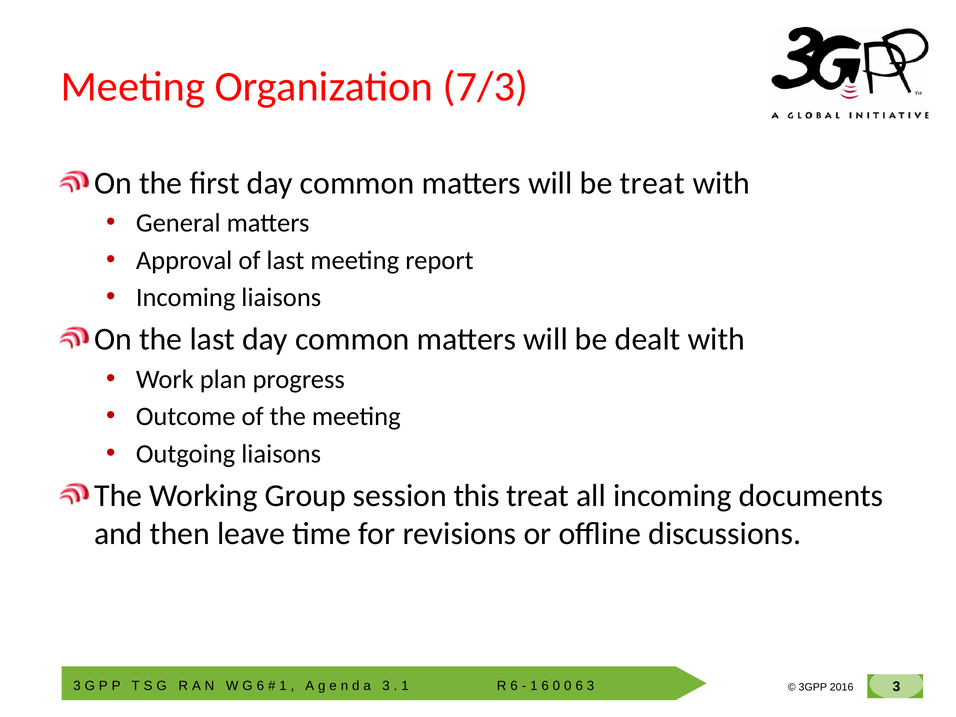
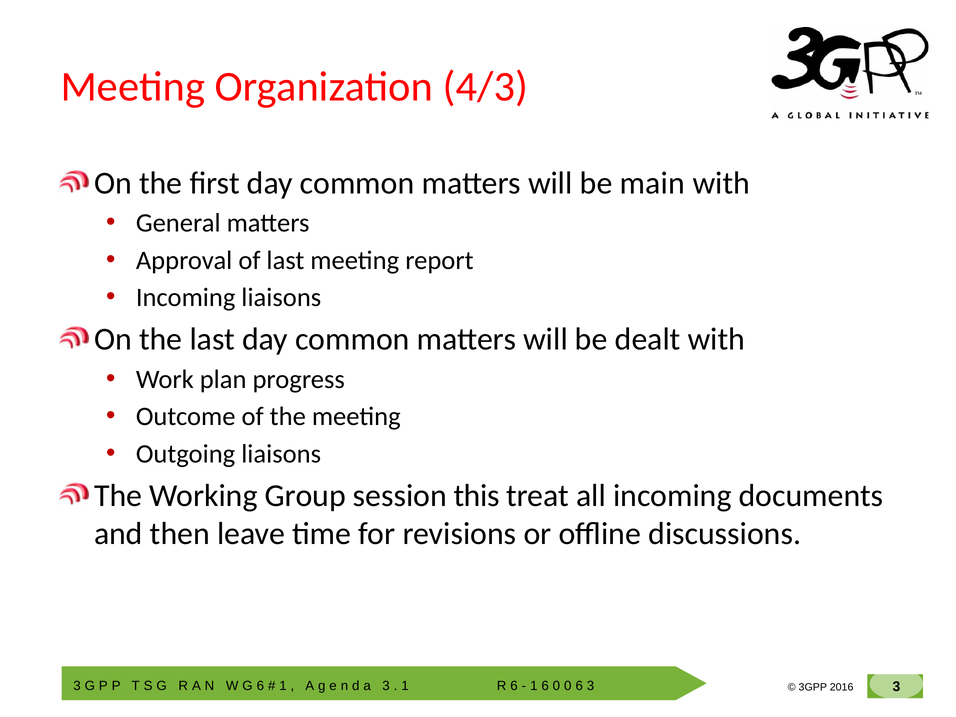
7/3: 7/3 -> 4/3
be treat: treat -> main
